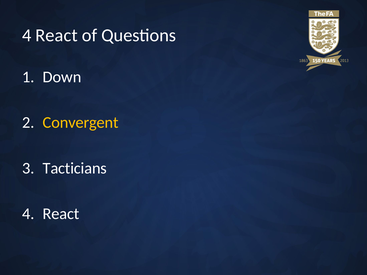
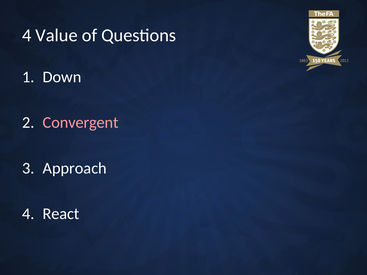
React at (57, 35): React -> Value
Convergent colour: yellow -> pink
Tacticians: Tacticians -> Approach
